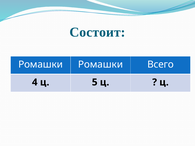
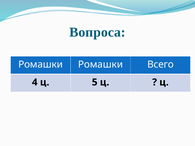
Состоит: Состоит -> Вопроса
